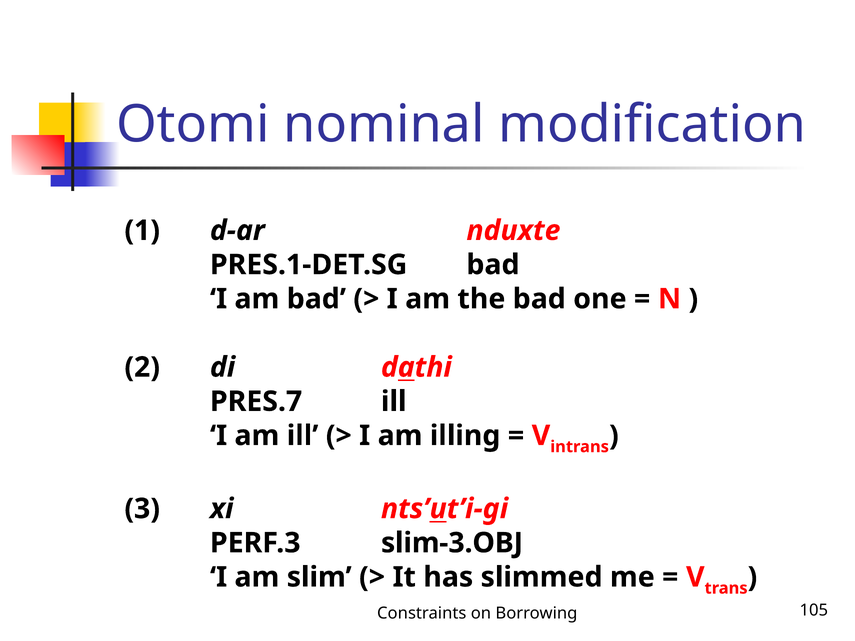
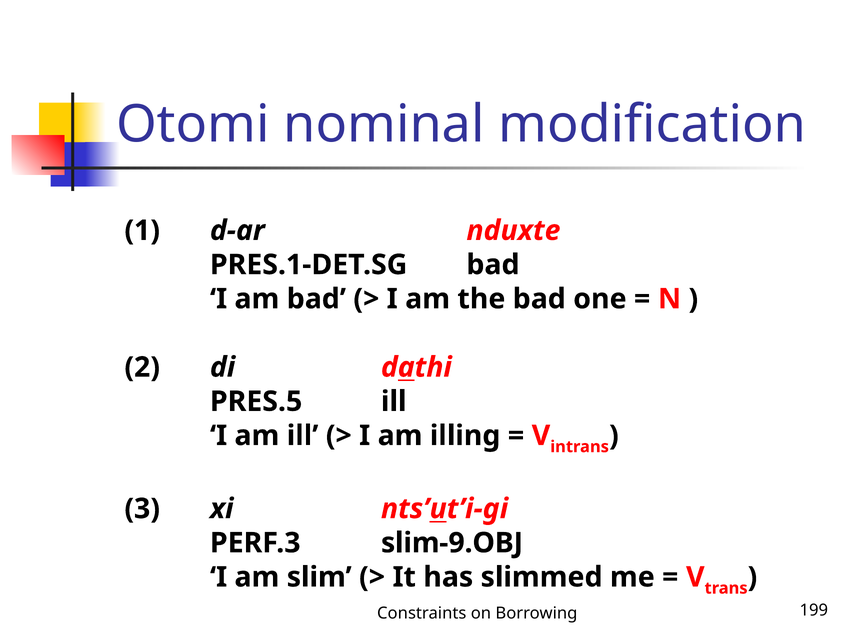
PRES.7: PRES.7 -> PRES.5
slim-3.OBJ: slim-3.OBJ -> slim-9.OBJ
105: 105 -> 199
